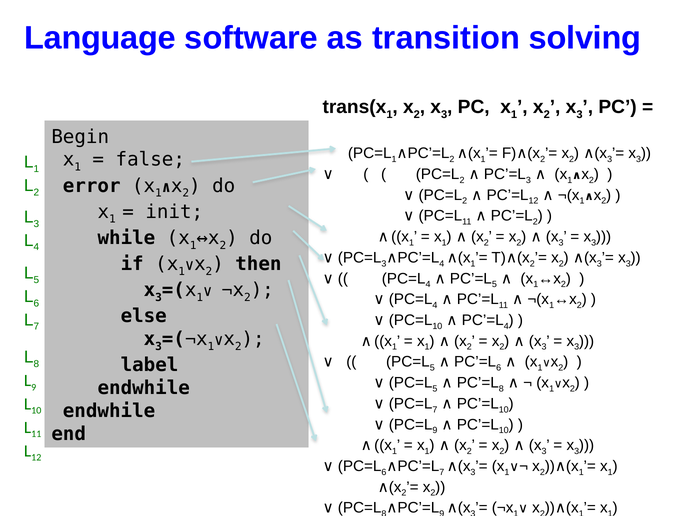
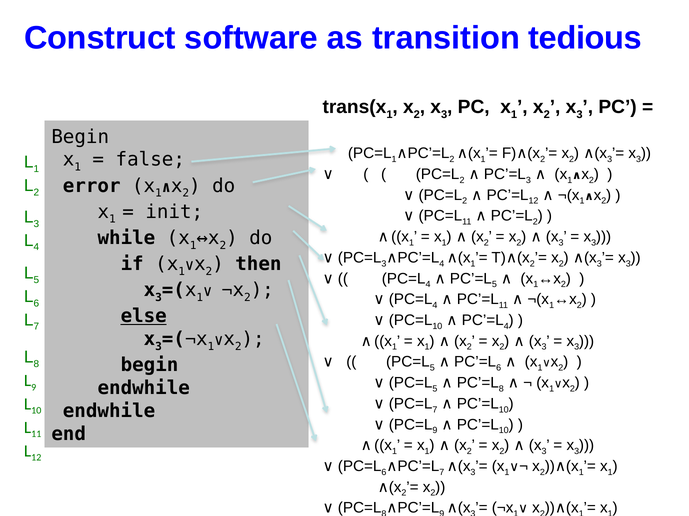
Language: Language -> Construct
solving: solving -> tedious
else underline: none -> present
label at (149, 366): label -> begin
